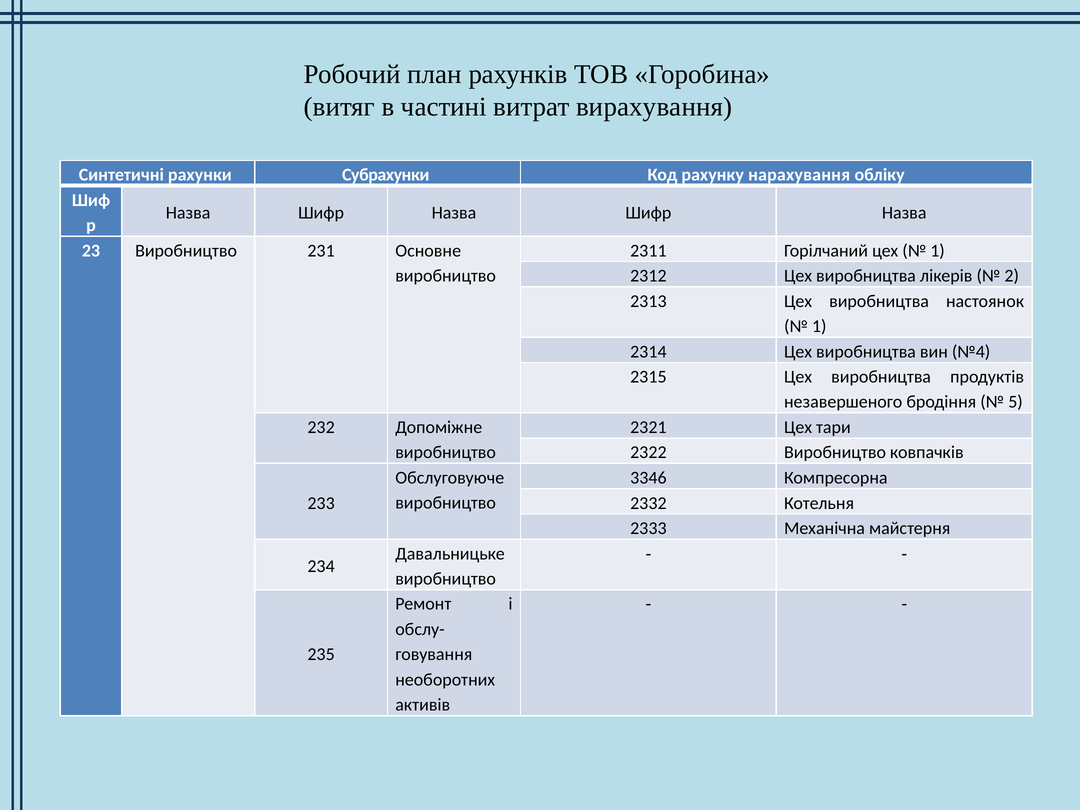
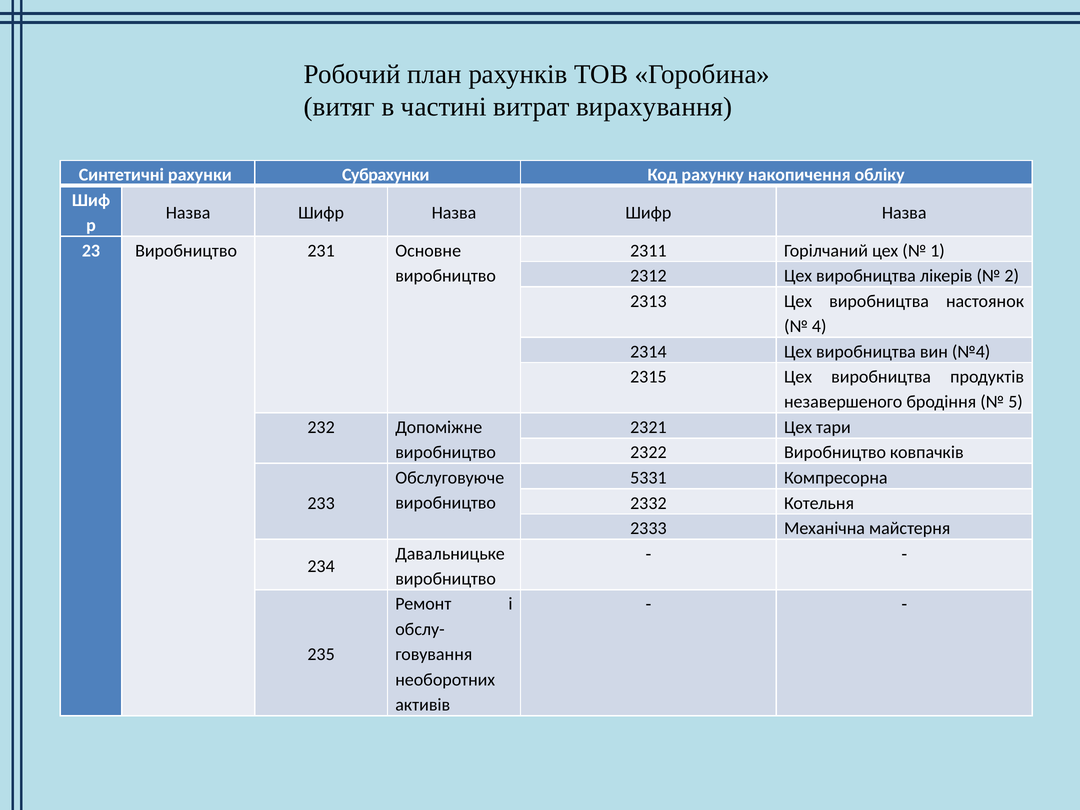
нарахування: нарахування -> накопичення
1 at (819, 326): 1 -> 4
3346: 3346 -> 5331
